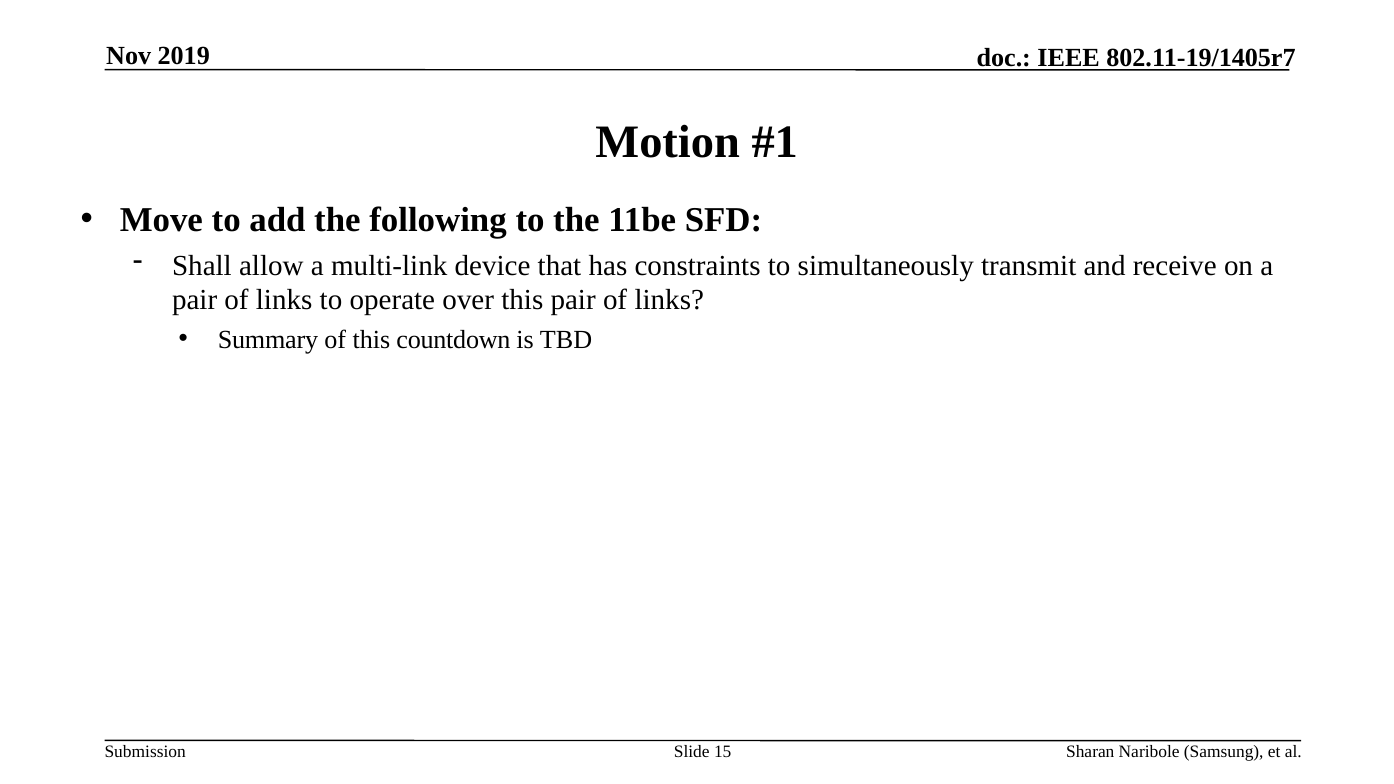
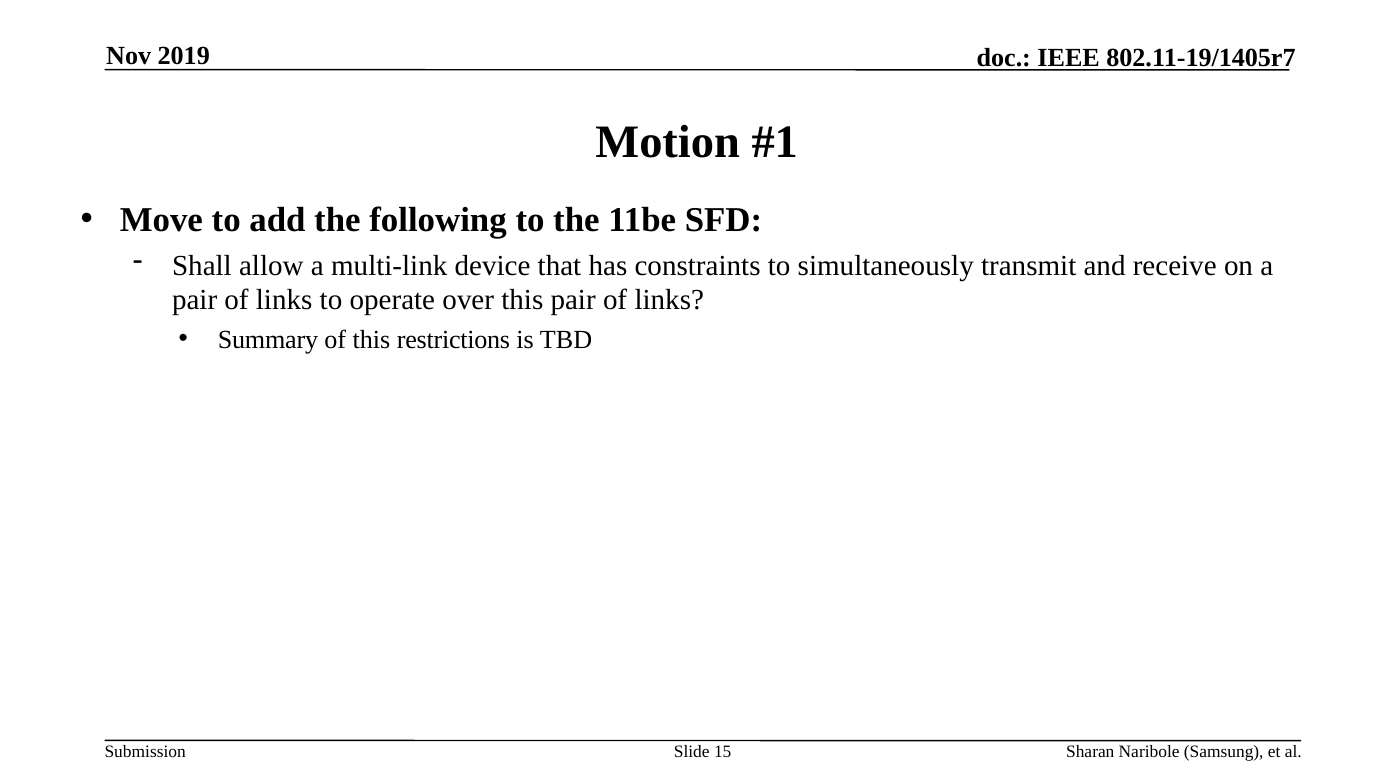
countdown: countdown -> restrictions
